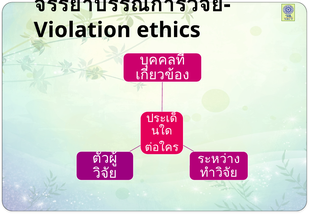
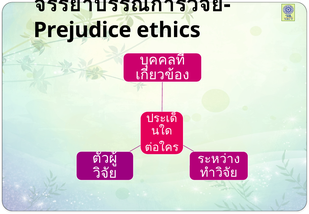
Violation: Violation -> Prejudice
